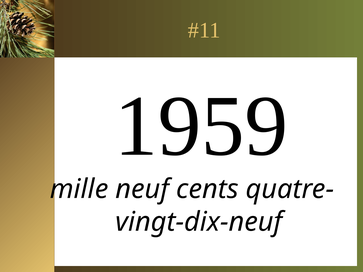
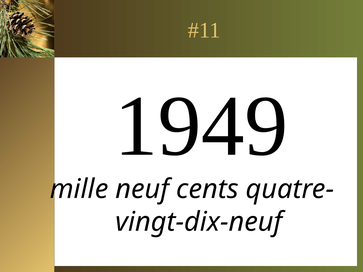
1959: 1959 -> 1949
